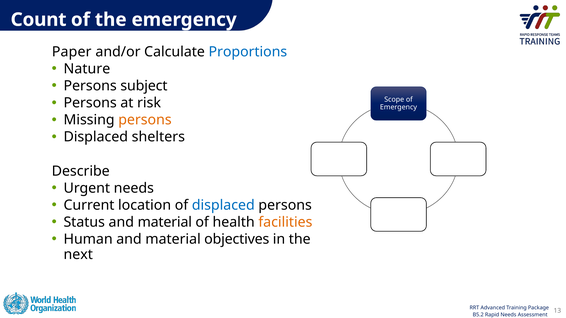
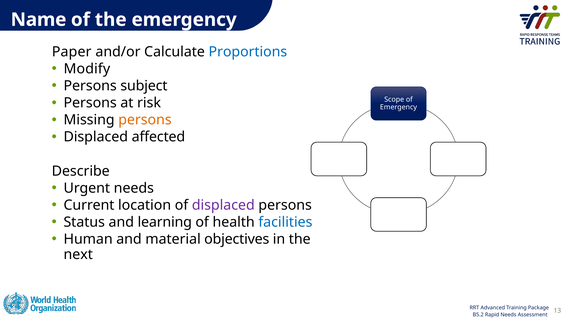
Count: Count -> Name
Nature: Nature -> Modify
Displaced shelters: shelters -> affected
displaced at (223, 205) colour: blue -> purple
Status and material: material -> learning
facilities colour: orange -> blue
